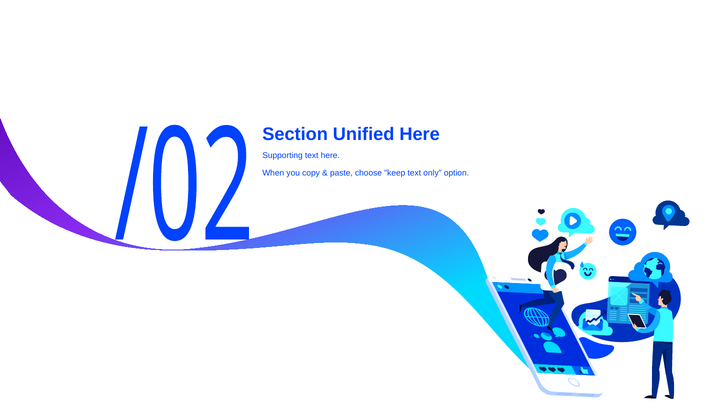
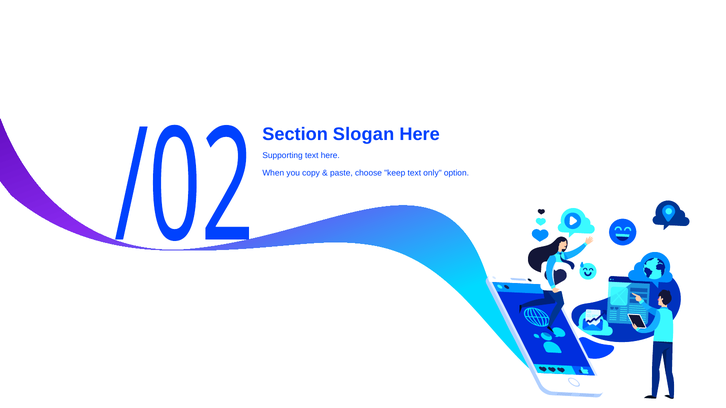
Unified: Unified -> Slogan
